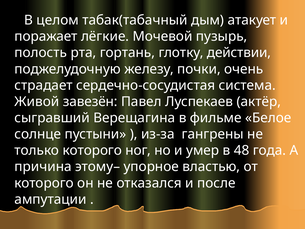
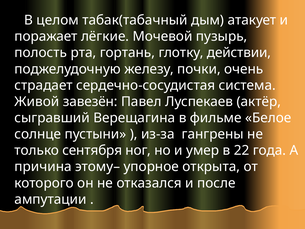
только которого: которого -> сентября
48: 48 -> 22
властью: властью -> открыта
